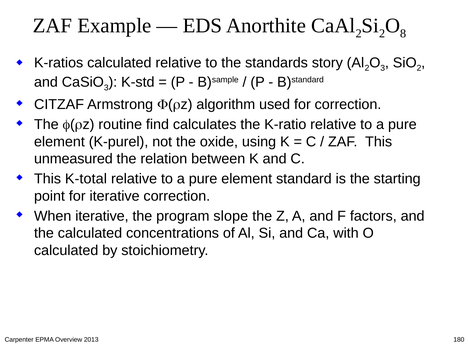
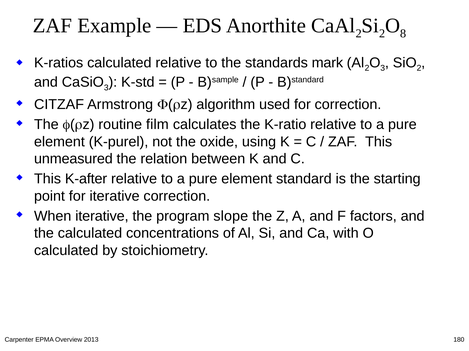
story: story -> mark
find: find -> film
K-total: K-total -> K-after
